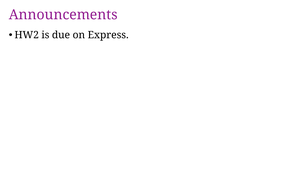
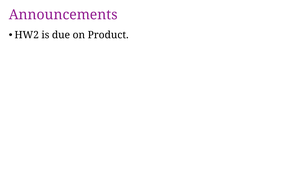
Express: Express -> Product
